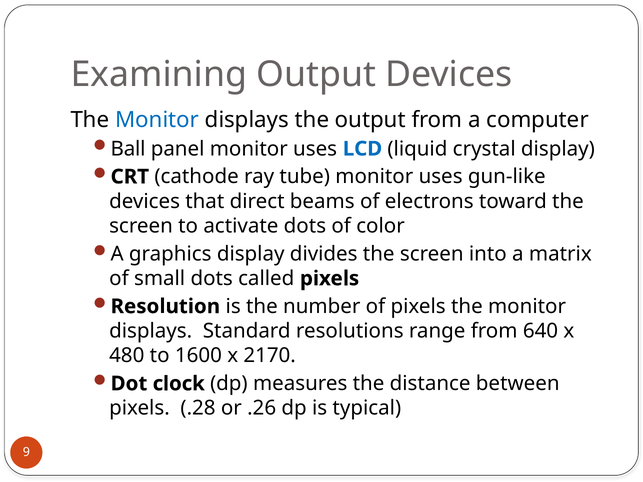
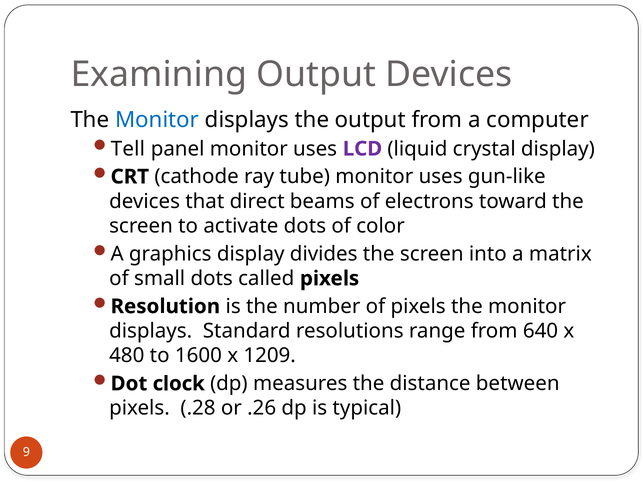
Ball: Ball -> Tell
LCD colour: blue -> purple
2170: 2170 -> 1209
